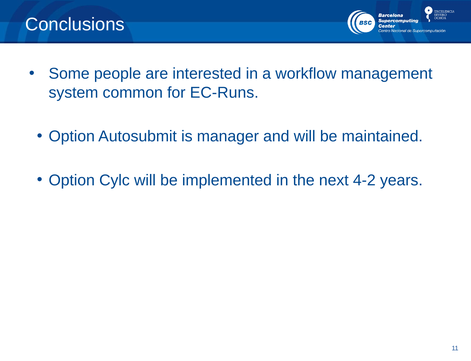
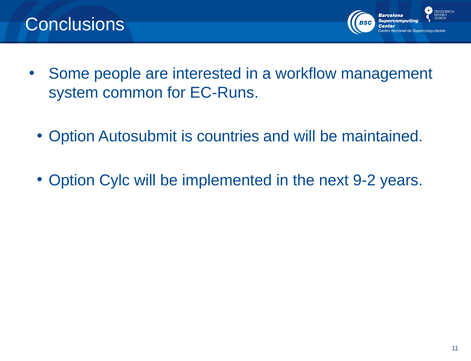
manager: manager -> countries
4-2: 4-2 -> 9-2
